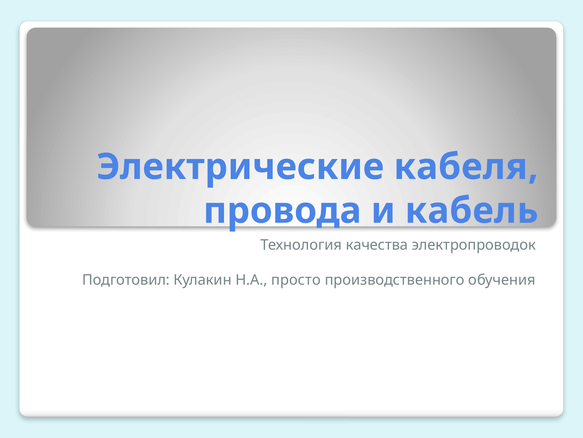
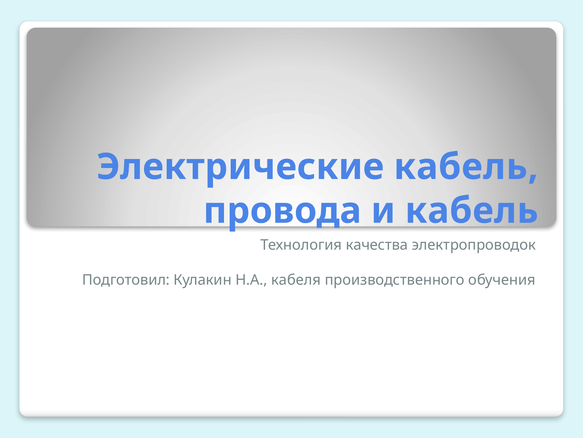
Электрические кабеля: кабеля -> кабель
просто: просто -> кабеля
